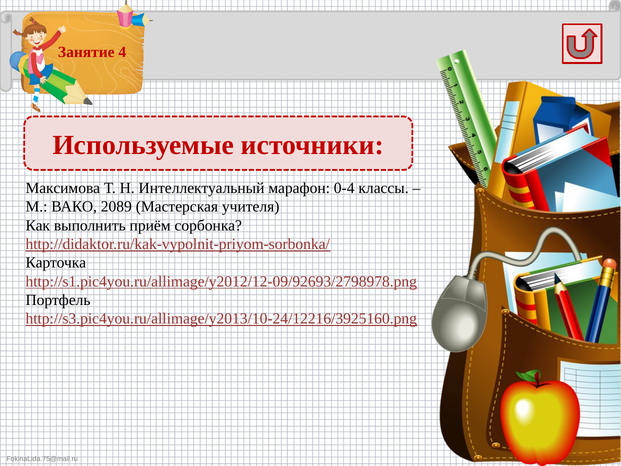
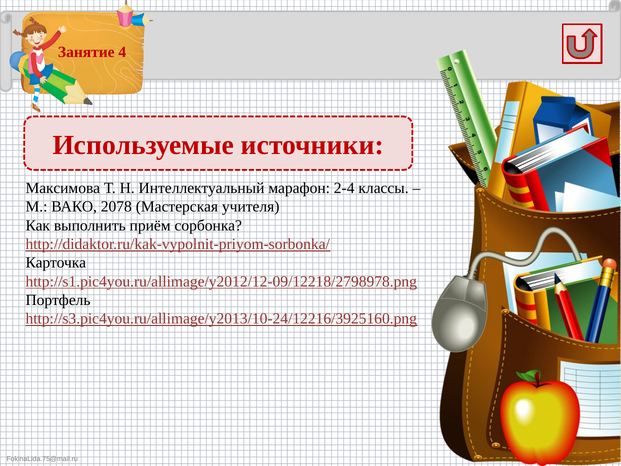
0-4: 0-4 -> 2-4
2089: 2089 -> 2078
http://s1.pic4you.ru/allimage/y2012/12-09/92693/2798978.png: http://s1.pic4you.ru/allimage/y2012/12-09/92693/2798978.png -> http://s1.pic4you.ru/allimage/y2012/12-09/12218/2798978.png
